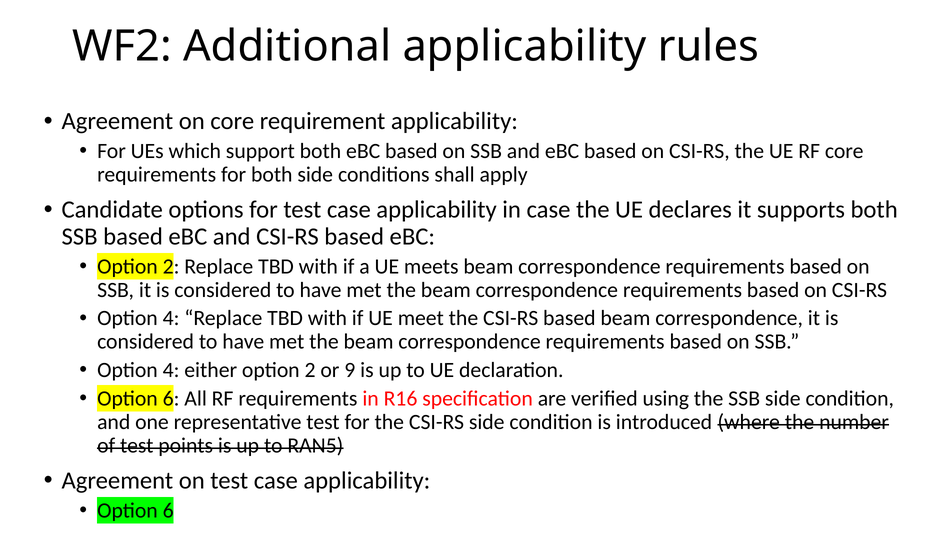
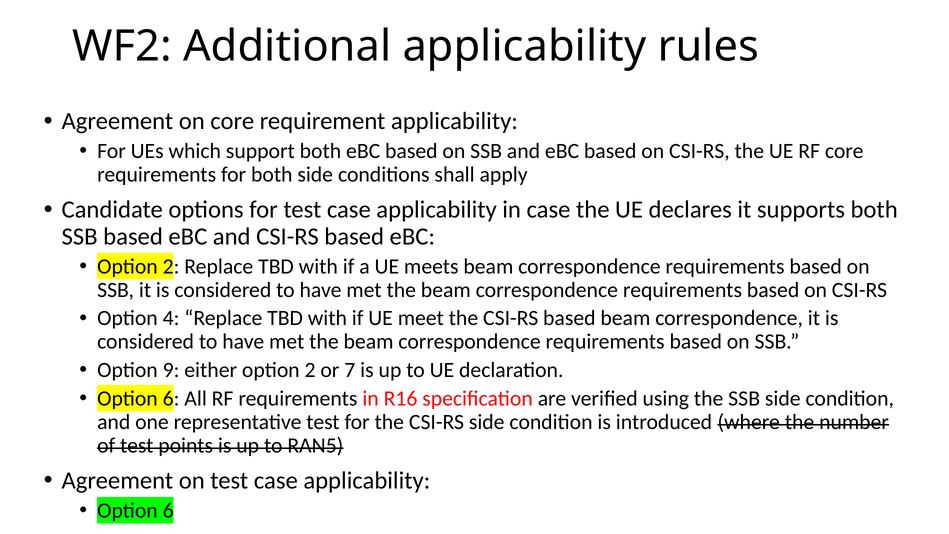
4 at (171, 370): 4 -> 9
9: 9 -> 7
